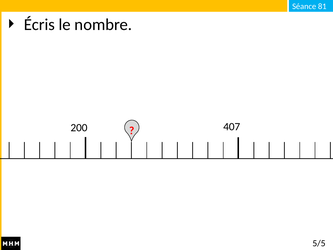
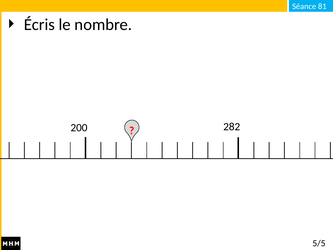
407: 407 -> 282
